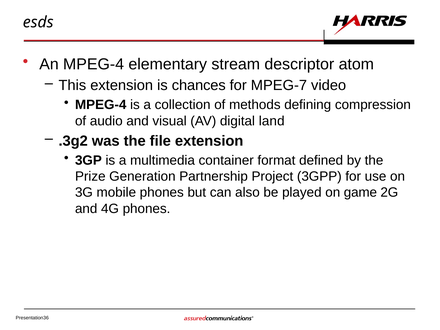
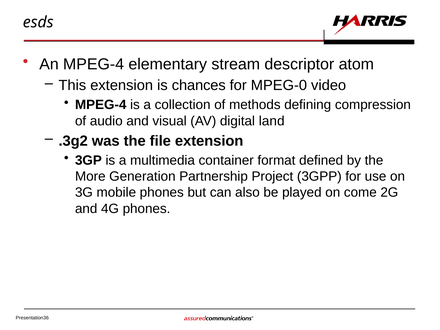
MPEG-7: MPEG-7 -> MPEG-0
Prize: Prize -> More
game: game -> come
